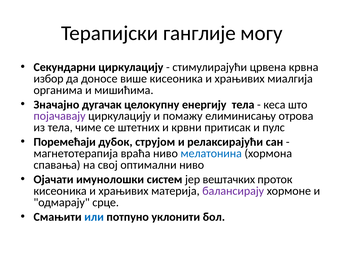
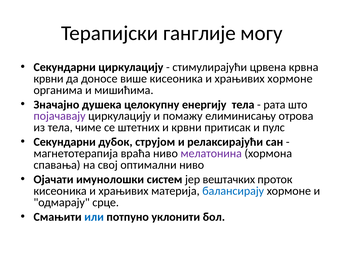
избор at (49, 79): избор -> крвни
храњивих миалгија: миалгија -> хормоне
дугачак: дугачак -> душека
кеса: кеса -> рата
Поремећаји at (65, 142): Поремећаји -> Секундарни
мелатонина colour: blue -> purple
балансирају colour: purple -> blue
